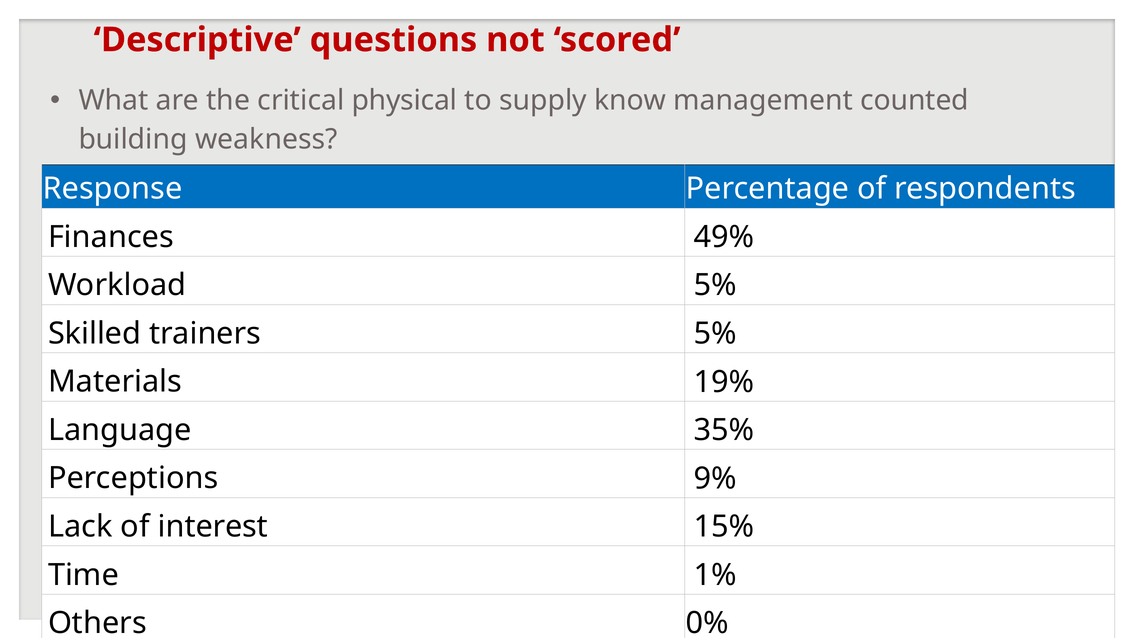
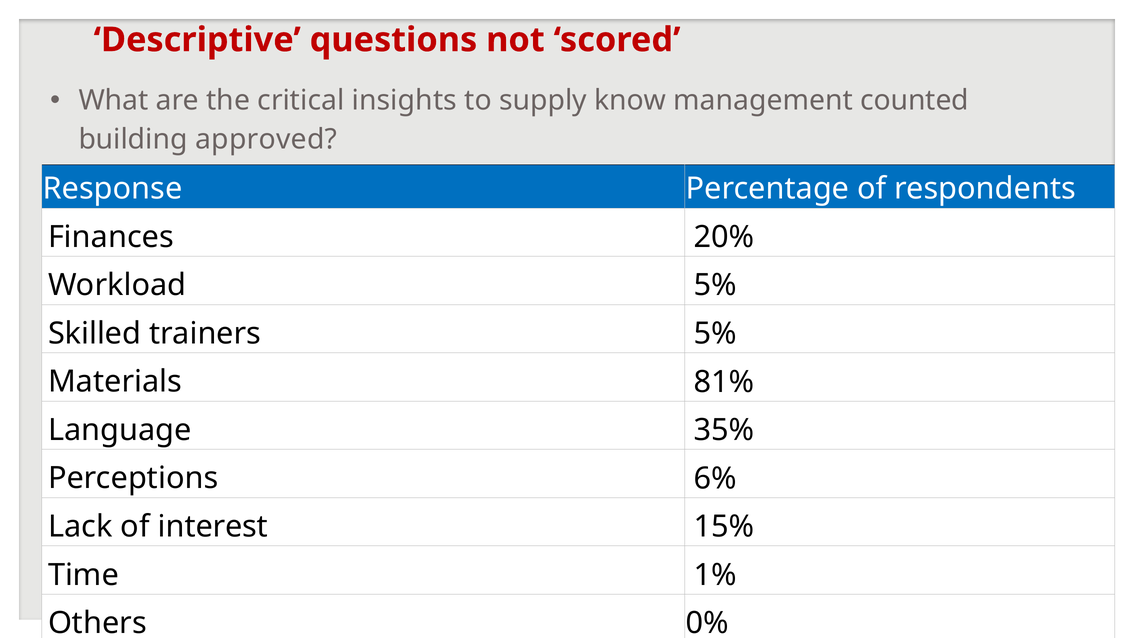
physical: physical -> insights
weakness: weakness -> approved
49%: 49% -> 20%
19%: 19% -> 81%
9%: 9% -> 6%
